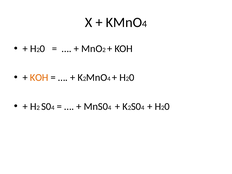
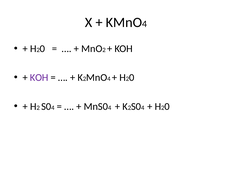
KOH at (39, 78) colour: orange -> purple
